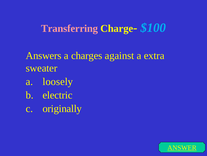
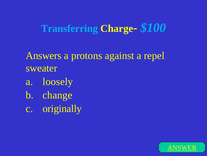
Transferring colour: pink -> light blue
charges: charges -> protons
extra: extra -> repel
electric: electric -> change
